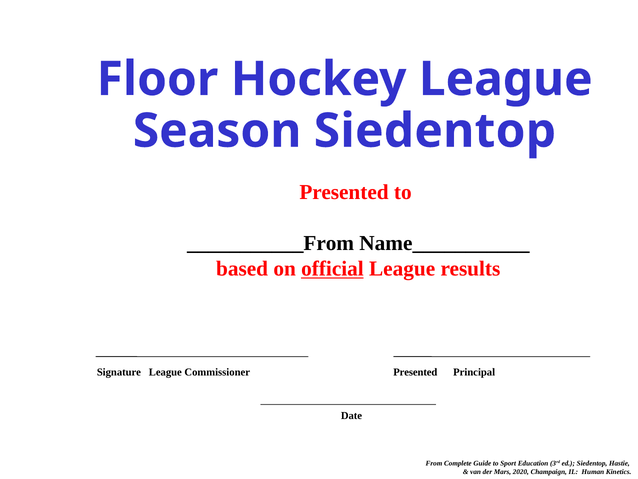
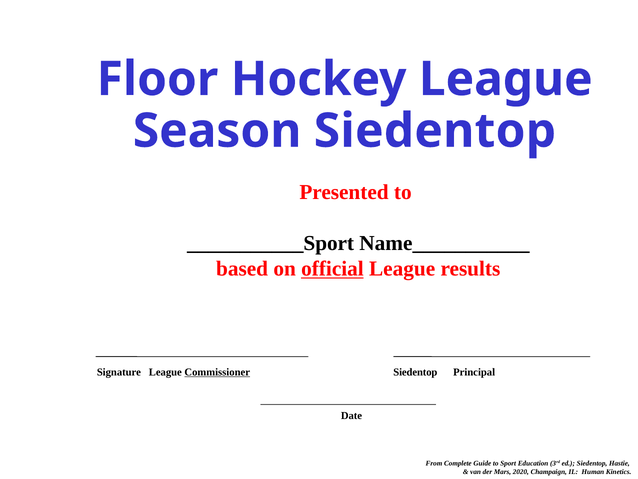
___________From: ___________From -> ___________Sport
Commissioner underline: none -> present
Presented at (415, 372): Presented -> Siedentop
